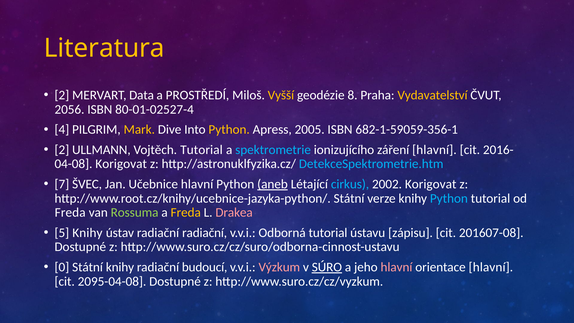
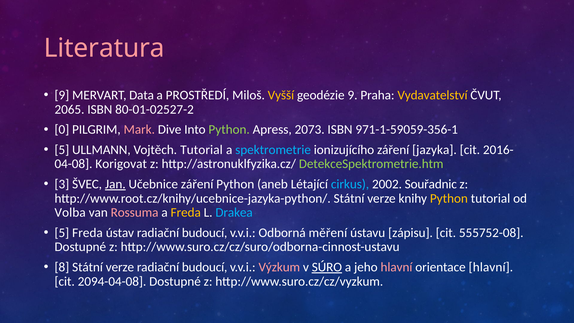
Literatura colour: yellow -> pink
2 at (62, 95): 2 -> 9
geodézie 8: 8 -> 9
2056: 2056 -> 2065
80-01-02527-4: 80-01-02527-4 -> 80-01-02527-2
4: 4 -> 0
Mark colour: yellow -> pink
Python at (229, 130) colour: yellow -> light green
2005: 2005 -> 2073
682-1-59059-356-1: 682-1-59059-356-1 -> 971-1-59059-356-1
2 at (62, 150): 2 -> 5
záření hlavní: hlavní -> jazyka
DetekceSpektrometrie.htm colour: light blue -> light green
7: 7 -> 3
Jan underline: none -> present
Učebnice hlavní: hlavní -> záření
aneb underline: present -> none
2002 Korigovat: Korigovat -> Souřadnic
Python at (449, 198) colour: light blue -> yellow
Freda at (70, 212): Freda -> Volba
Rossuma colour: light green -> pink
Drakea colour: pink -> light blue
5 Knihy: Knihy -> Freda
ústav radiační radiační: radiační -> budoucí
Odborná tutorial: tutorial -> měření
201607-08: 201607-08 -> 555752-08
0: 0 -> 8
knihy at (120, 267): knihy -> verze
2095-04-08: 2095-04-08 -> 2094-04-08
